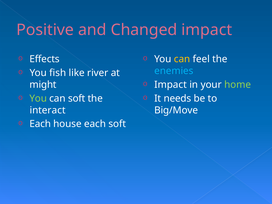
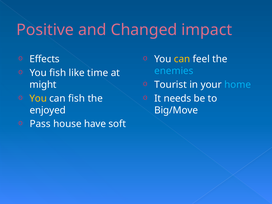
river: river -> time
Impact at (171, 85): Impact -> Tourist
home colour: light green -> light blue
You at (38, 98) colour: light green -> yellow
can soft: soft -> fish
interact: interact -> enjoyed
Each at (40, 124): Each -> Pass
house each: each -> have
